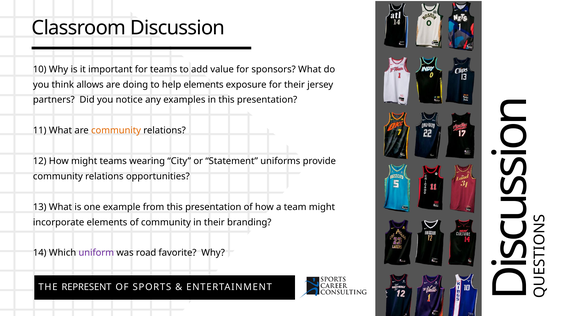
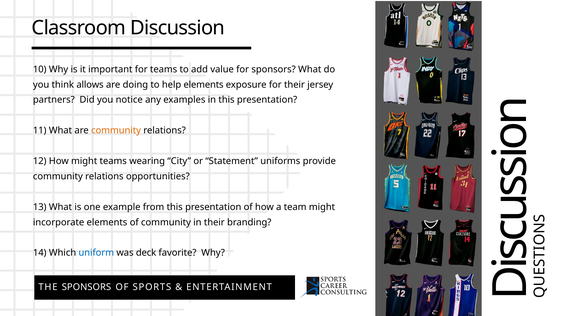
uniform colour: purple -> blue
road: road -> deck
THE REPRESENT: REPRESENT -> SPONSORS
